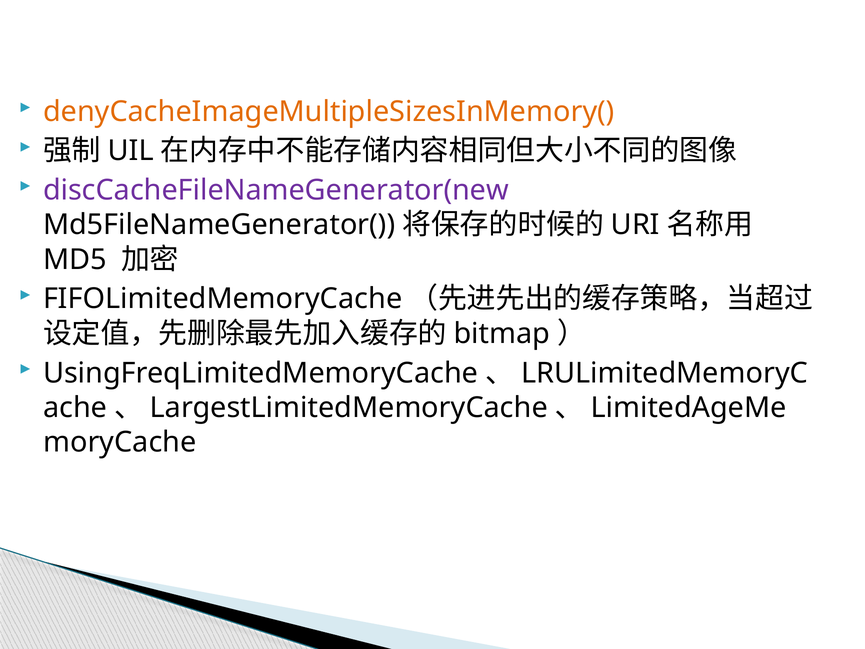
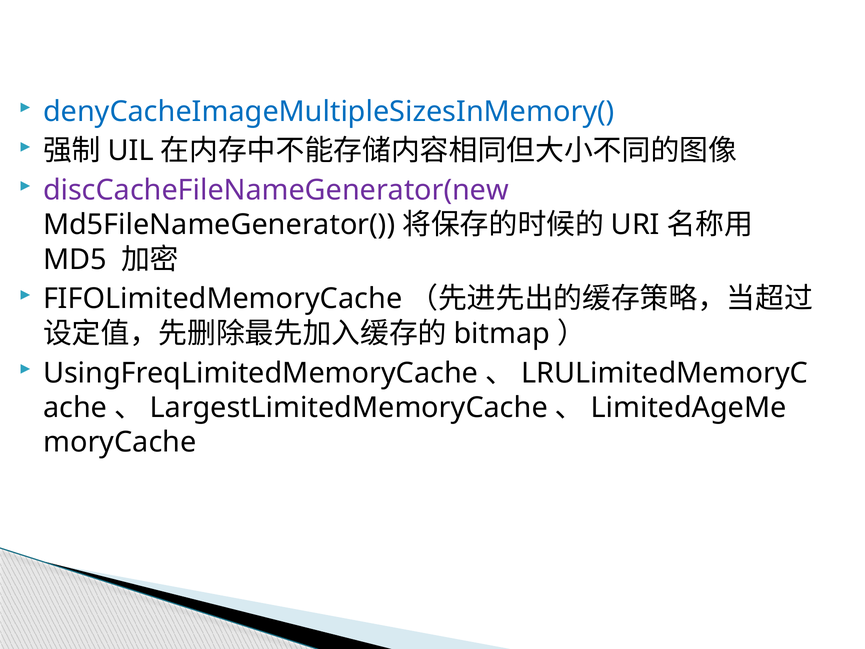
denyCacheImageMultipleSizesInMemory( colour: orange -> blue
